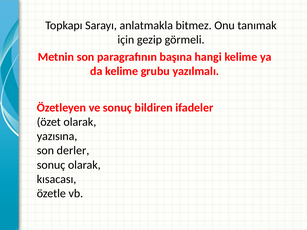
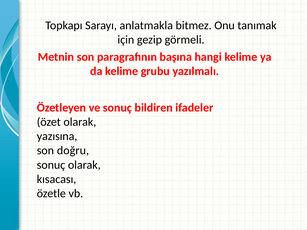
derler: derler -> doğru
